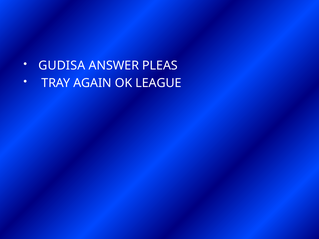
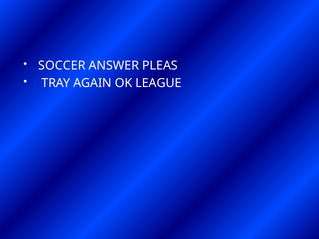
GUDISA: GUDISA -> SOCCER
